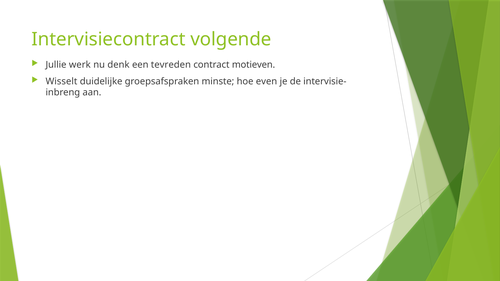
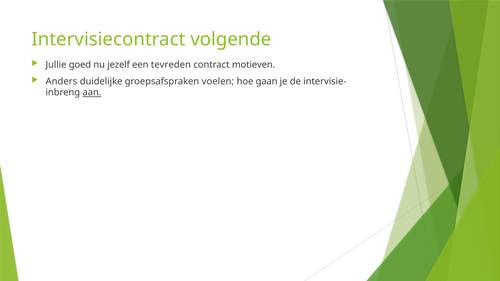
werk: werk -> goed
denk: denk -> jezelf
Wisselt: Wisselt -> Anders
minste: minste -> voelen
even: even -> gaan
aan underline: none -> present
